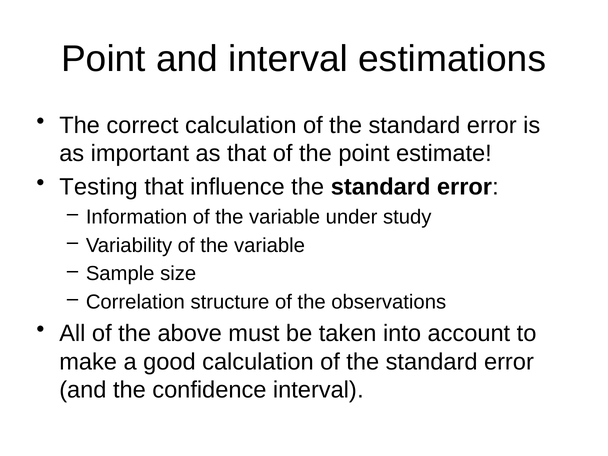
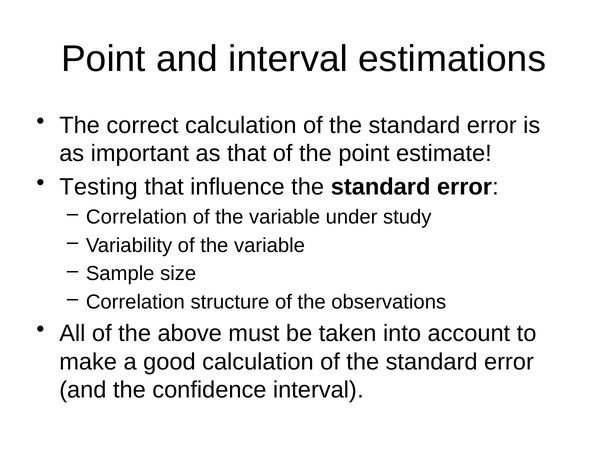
Information at (137, 217): Information -> Correlation
